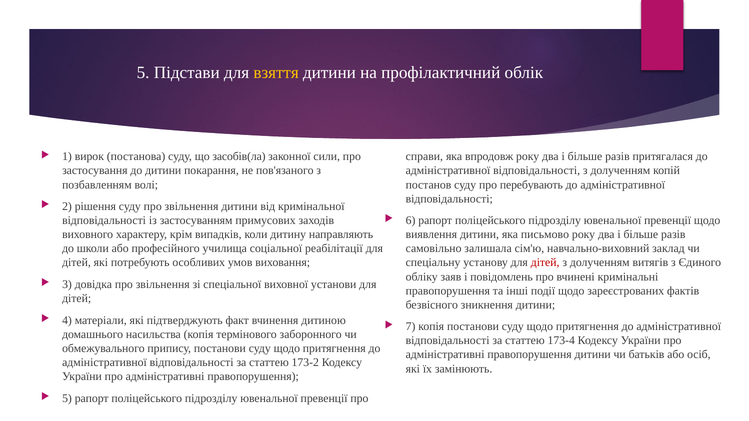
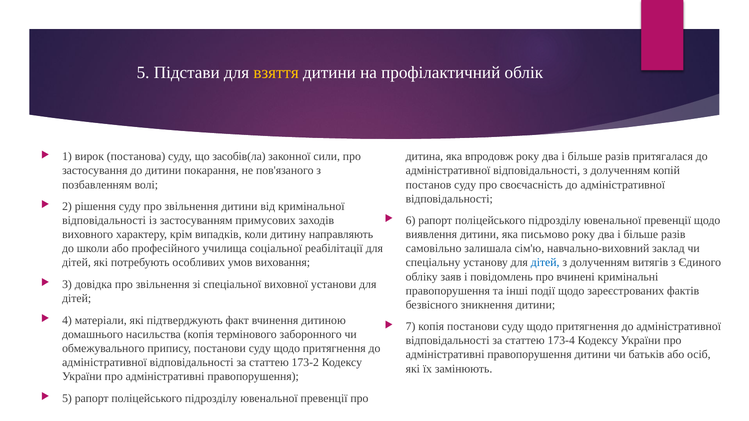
справи: справи -> дитина
перебувають: перебувають -> своєчасність
дітей at (545, 263) colour: red -> blue
